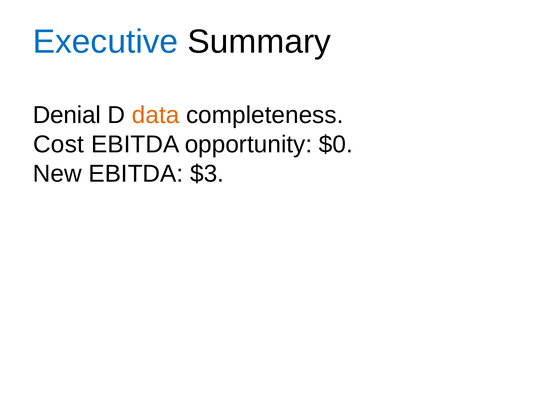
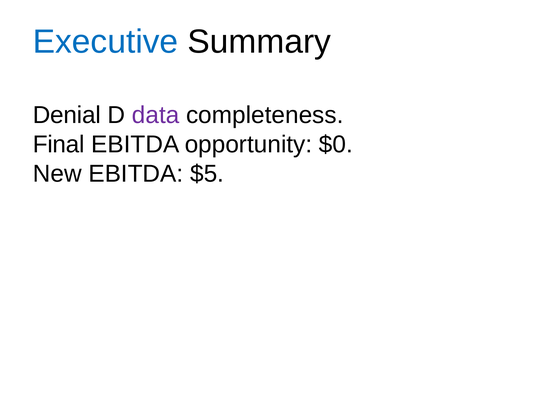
data colour: orange -> purple
Cost: Cost -> Final
$3: $3 -> $5
